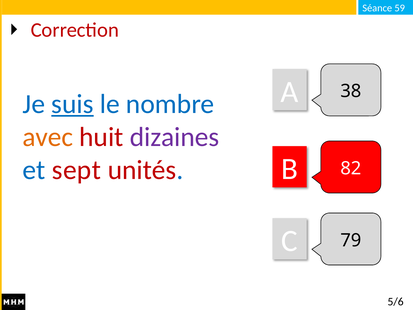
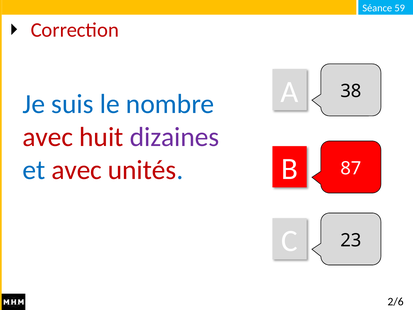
suis underline: present -> none
avec at (48, 137) colour: orange -> red
82: 82 -> 87
et sept: sept -> avec
79: 79 -> 23
5/6: 5/6 -> 2/6
